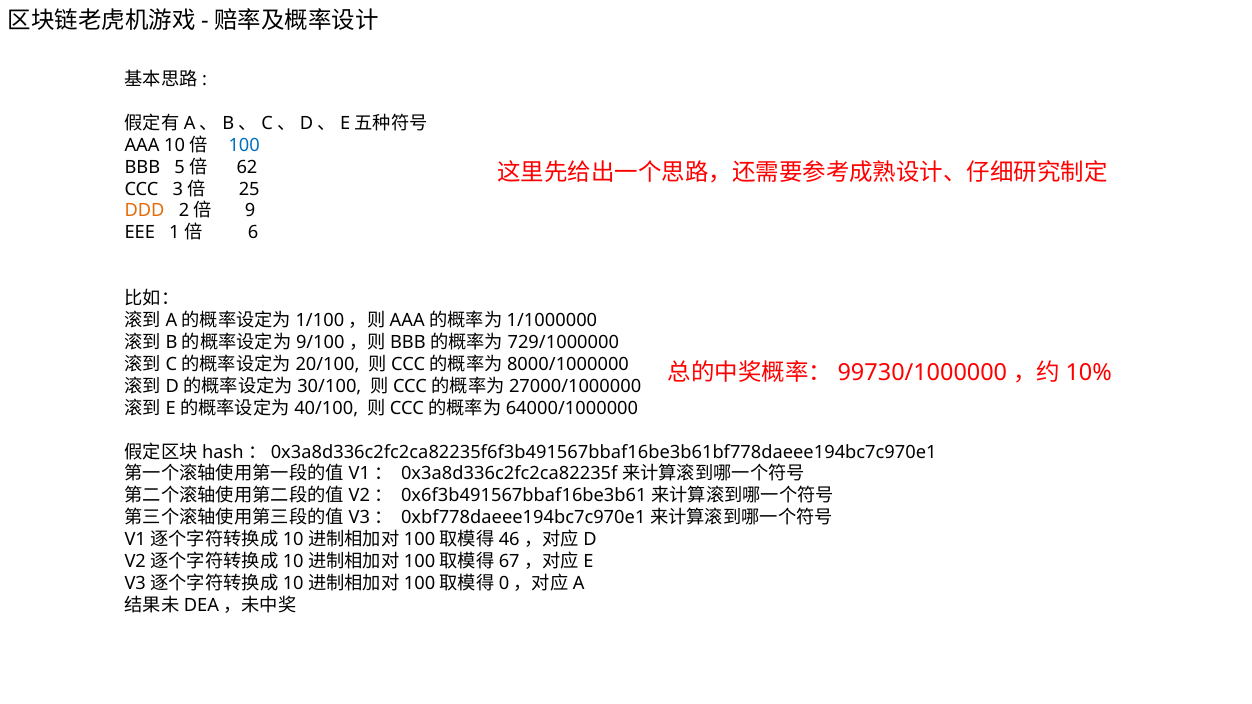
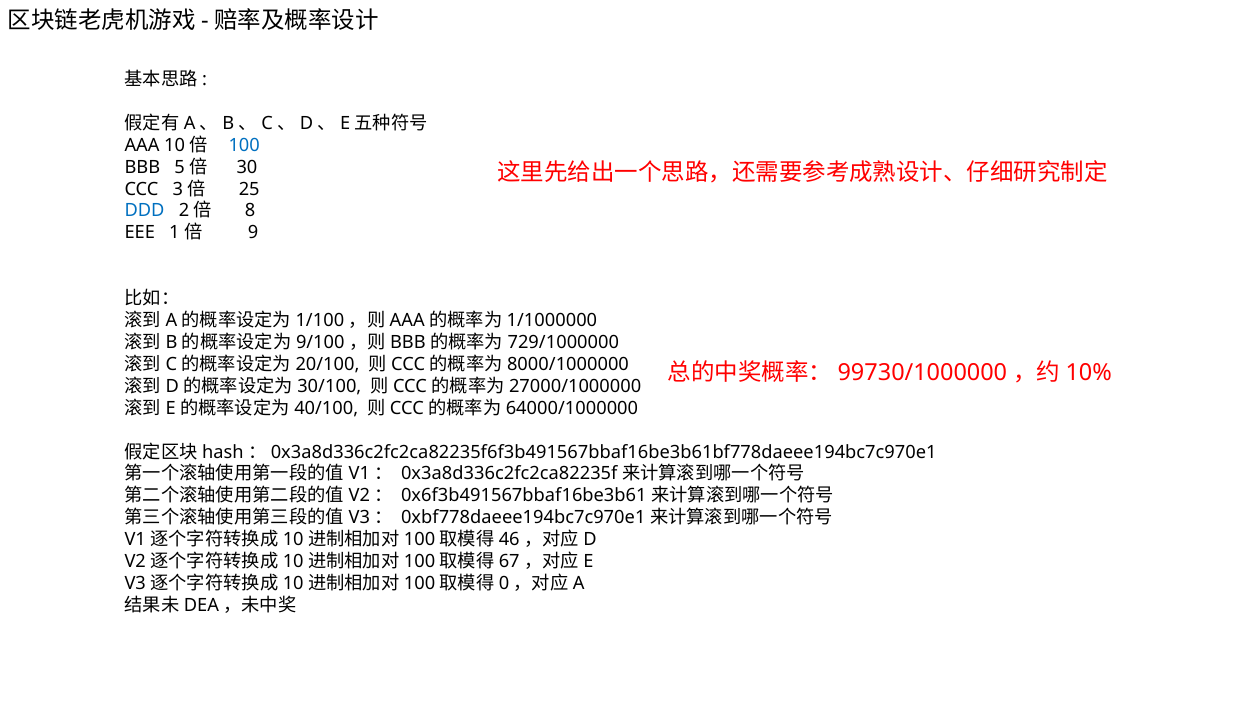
62: 62 -> 30
DDD colour: orange -> blue
9: 9 -> 8
6: 6 -> 9
